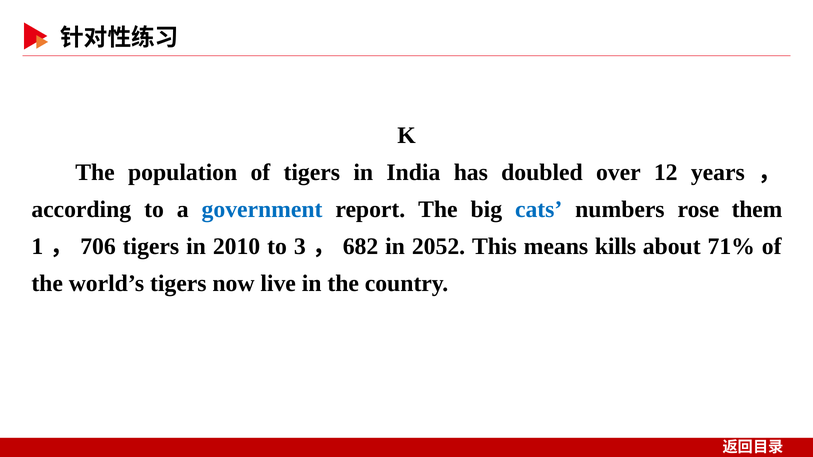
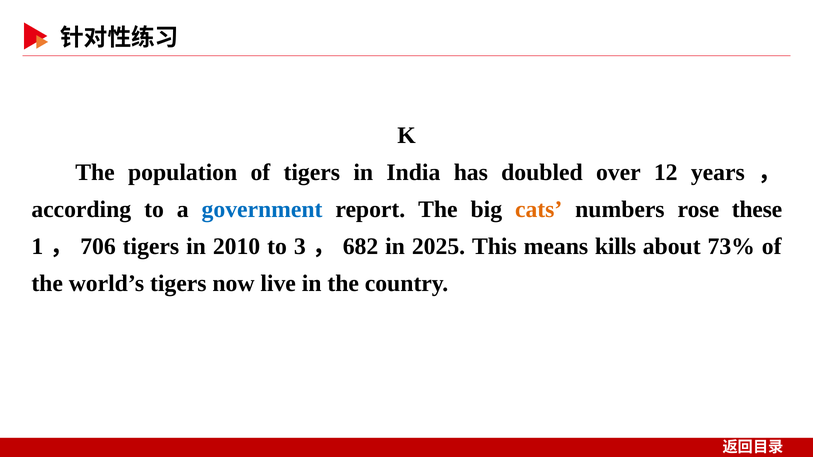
cats colour: blue -> orange
them: them -> these
2052: 2052 -> 2025
71%: 71% -> 73%
